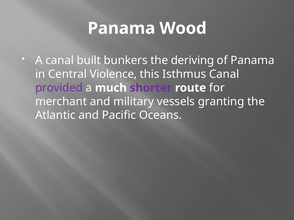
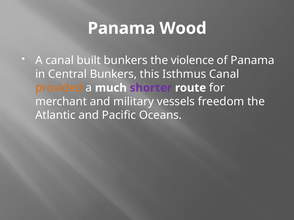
deriving: deriving -> violence
Central Violence: Violence -> Bunkers
provided colour: purple -> orange
granting: granting -> freedom
